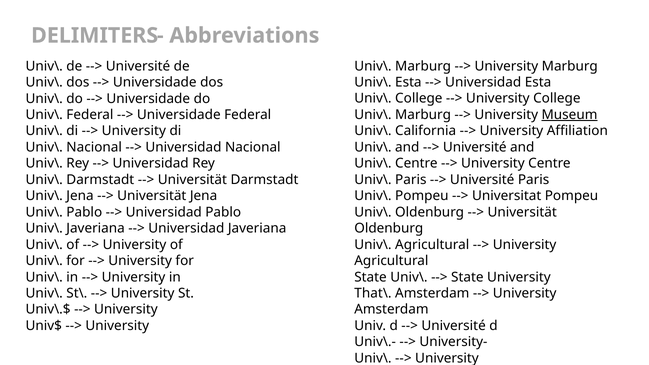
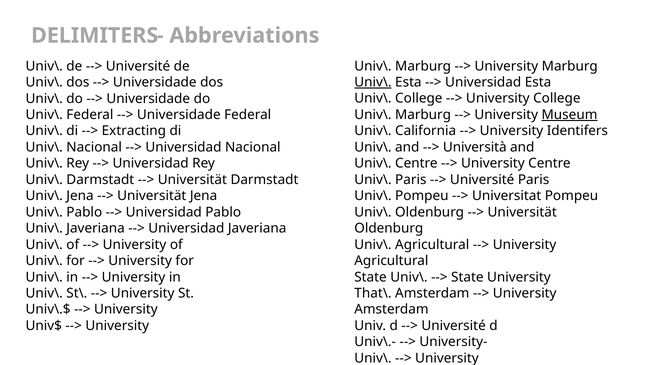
Univ\ at (373, 82) underline: none -> present
University at (134, 131): University -> Extracting
Affiliation: Affiliation -> Identifers
Université at (475, 147): Université -> Università
